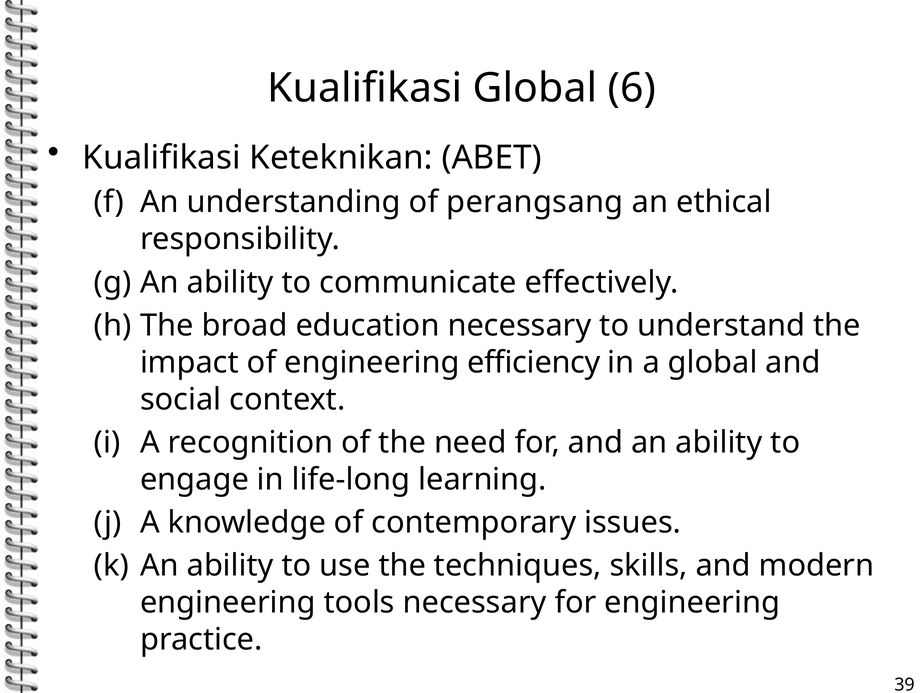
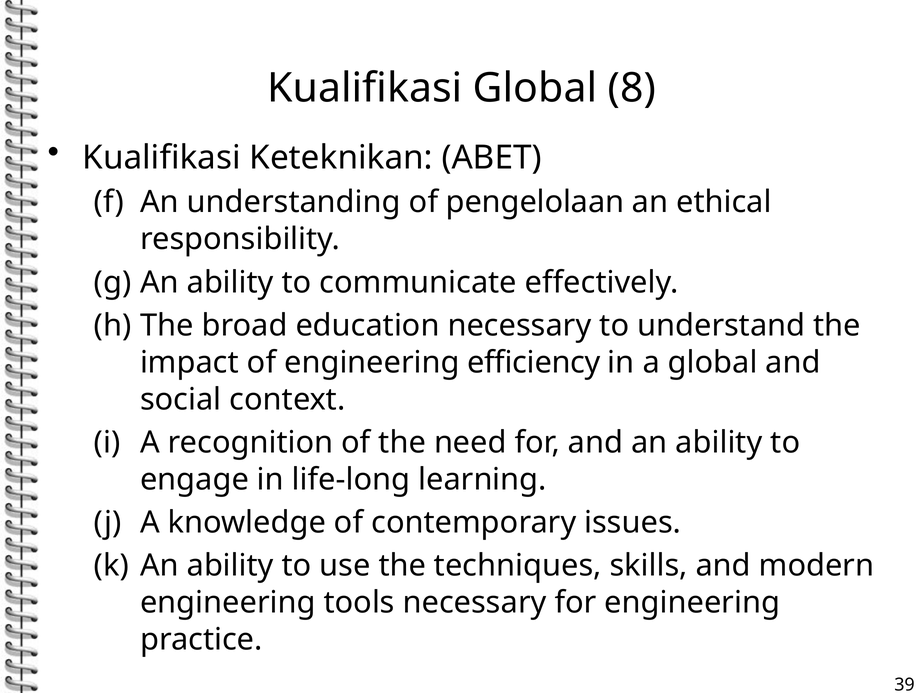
6: 6 -> 8
perangsang: perangsang -> pengelolaan
